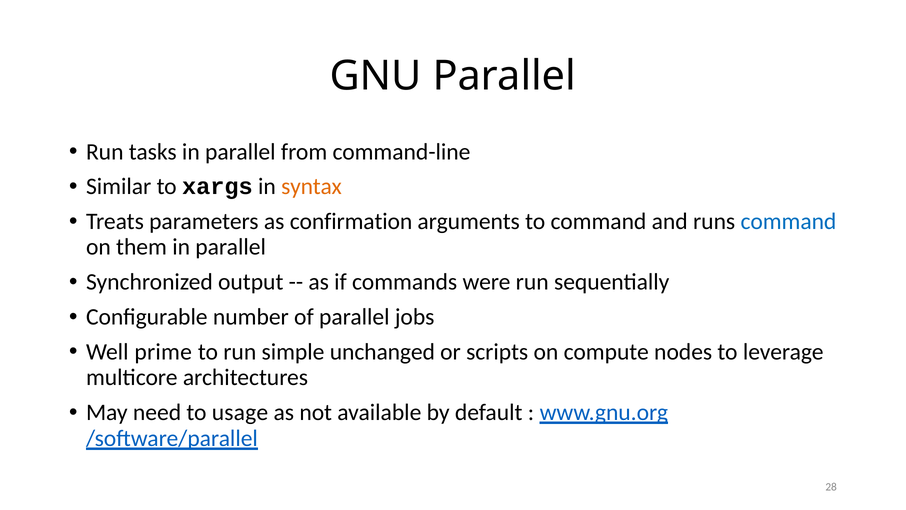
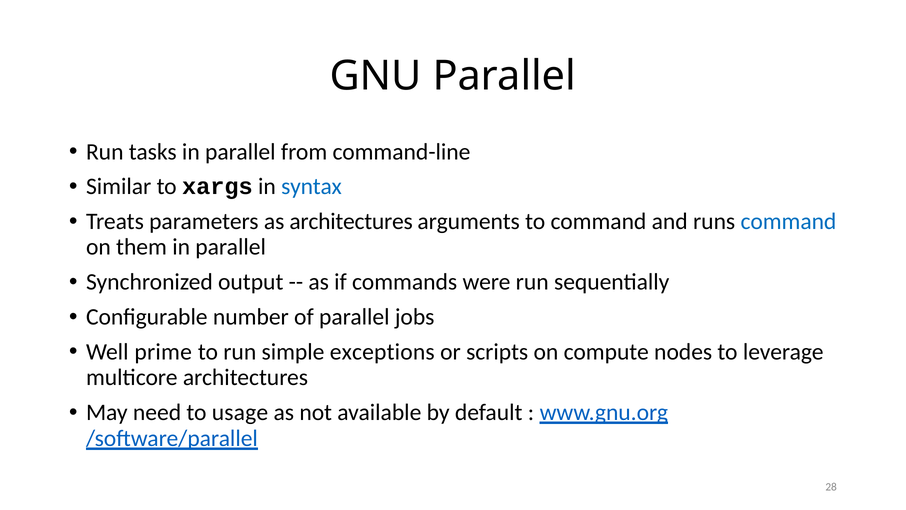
syntax colour: orange -> blue
as confirmation: confirmation -> architectures
unchanged: unchanged -> exceptions
